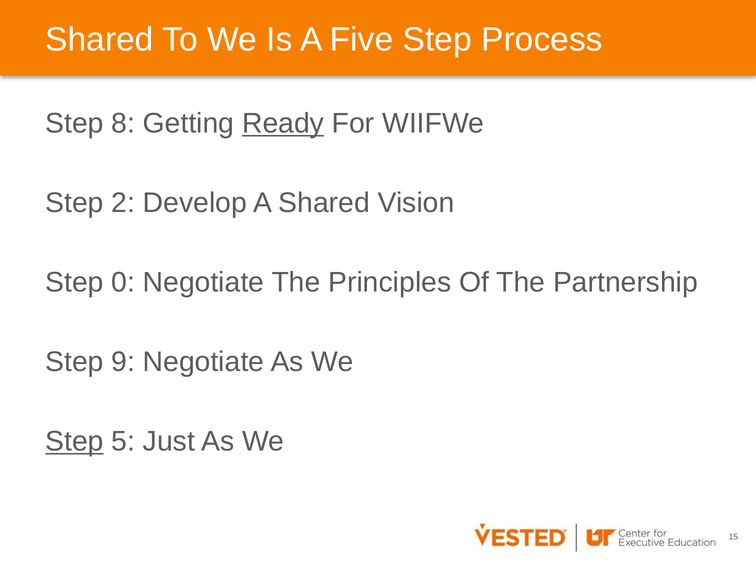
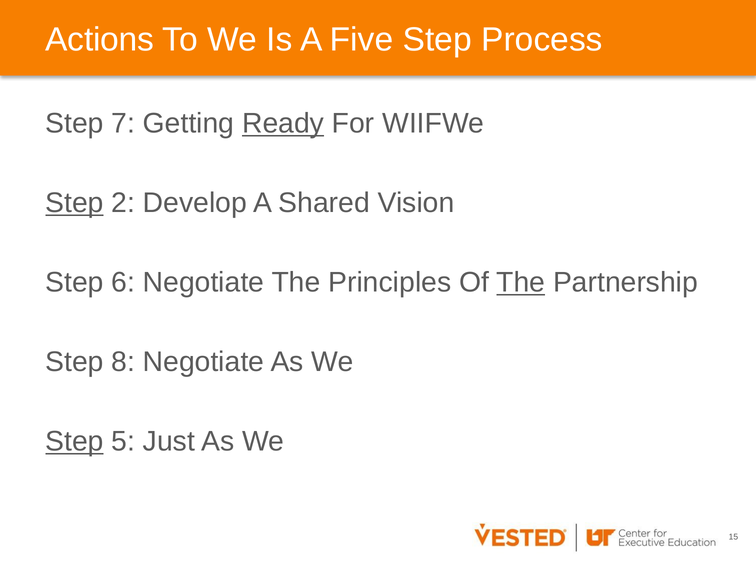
Shared at (100, 40): Shared -> Actions
8: 8 -> 7
Step at (74, 203) underline: none -> present
0: 0 -> 6
The at (521, 283) underline: none -> present
9: 9 -> 8
